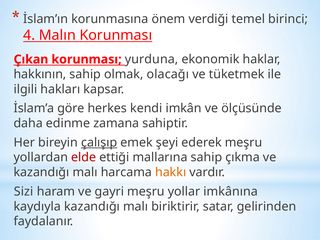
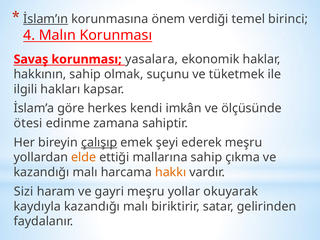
İslam’ın underline: none -> present
Çıkan: Çıkan -> Savaş
yurduna: yurduna -> yasalara
olacağı: olacağı -> suçunu
daha: daha -> ötesi
elde colour: red -> orange
imkânına: imkânına -> okuyarak
